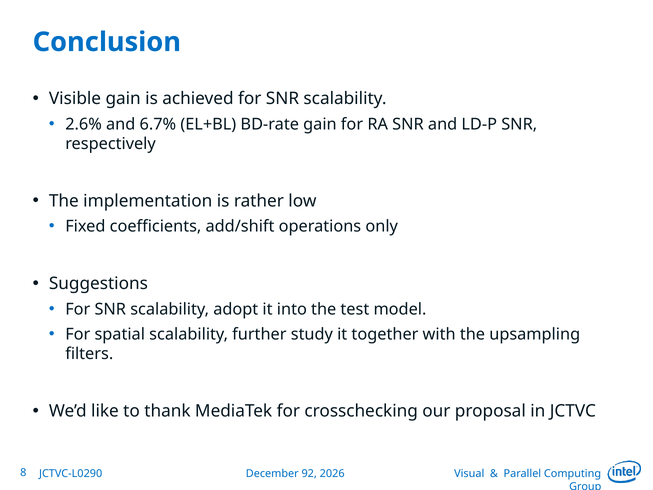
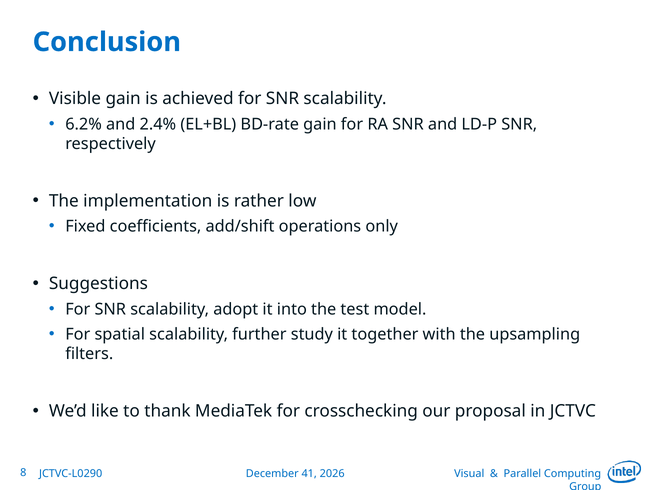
2.6%: 2.6% -> 6.2%
6.7%: 6.7% -> 2.4%
92: 92 -> 41
